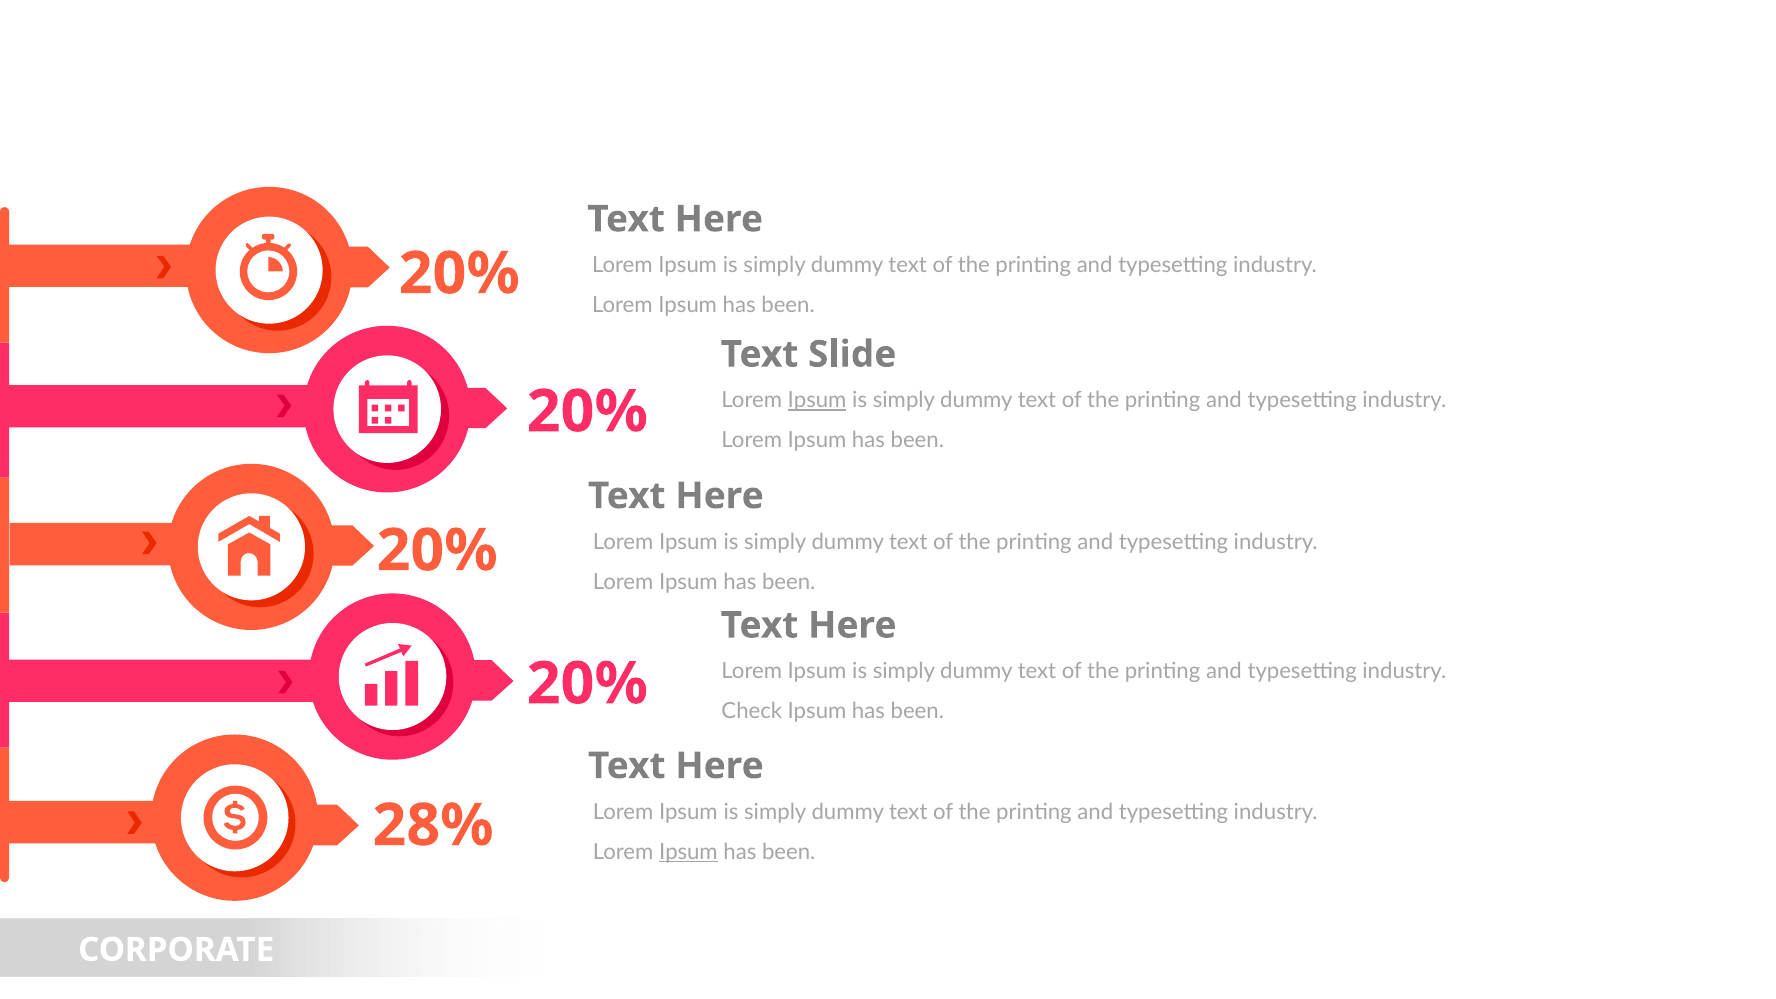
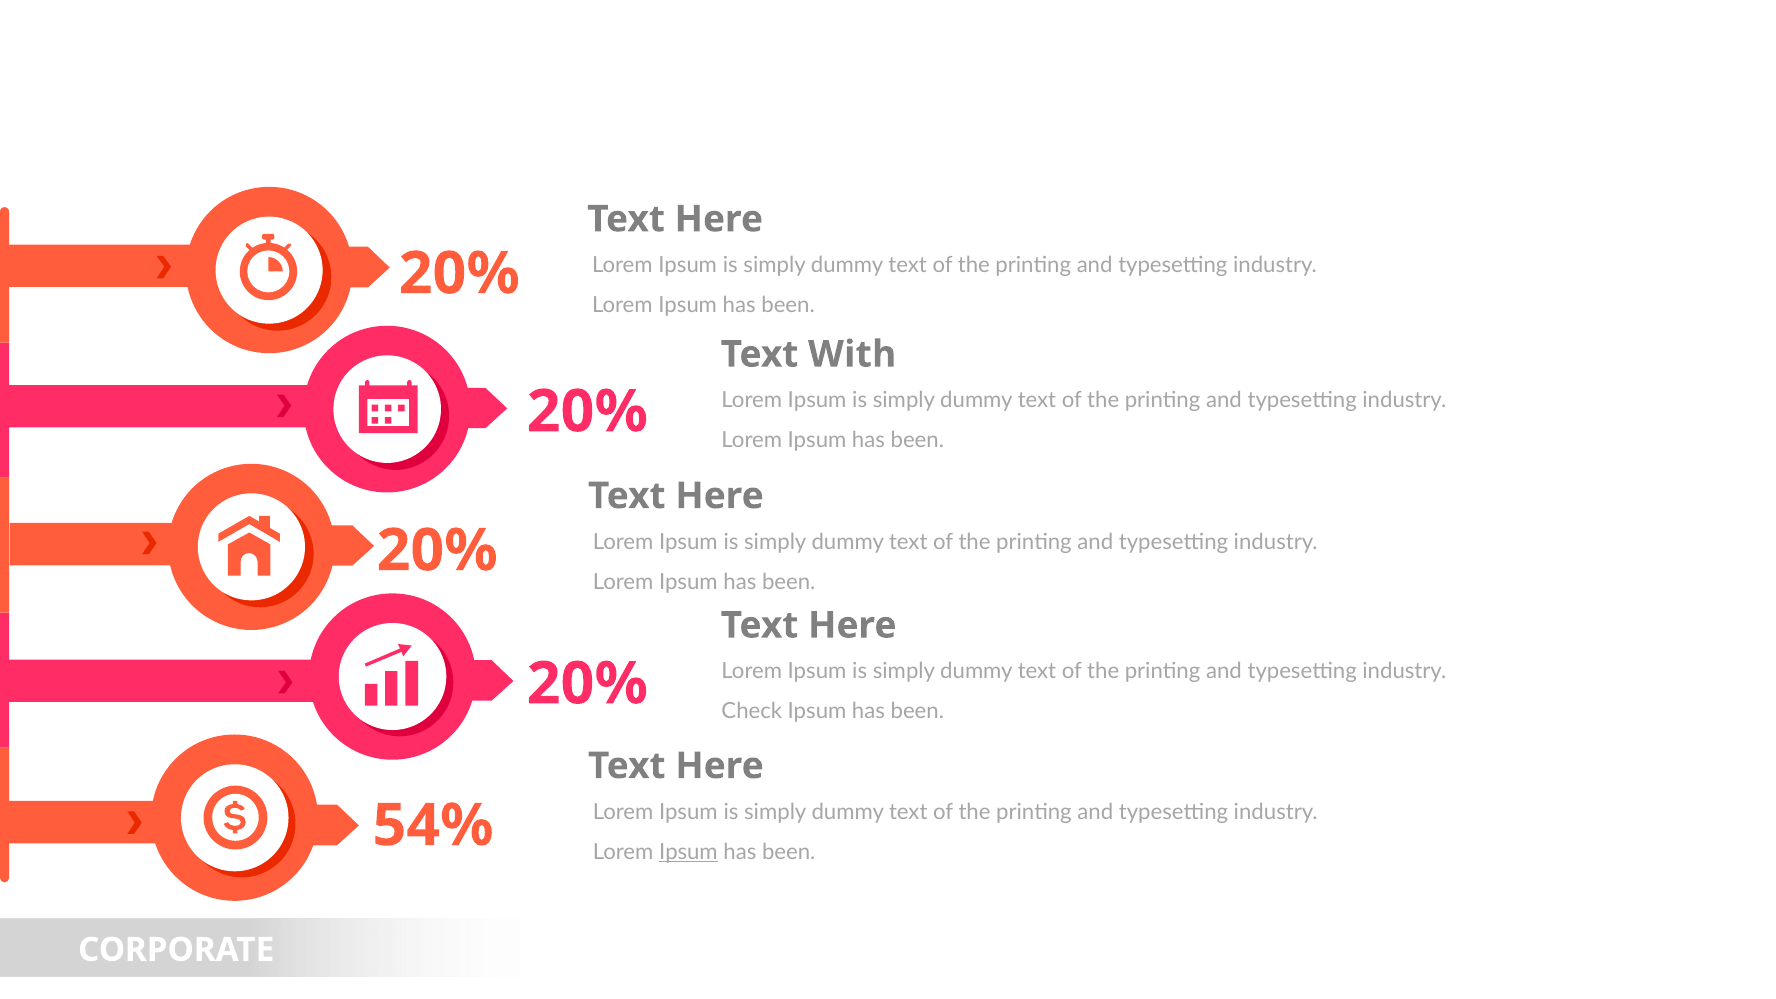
Slide: Slide -> With
Ipsum at (817, 400) underline: present -> none
28%: 28% -> 54%
